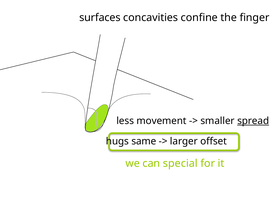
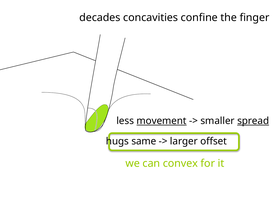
surfaces: surfaces -> decades
movement underline: none -> present
special: special -> convex
